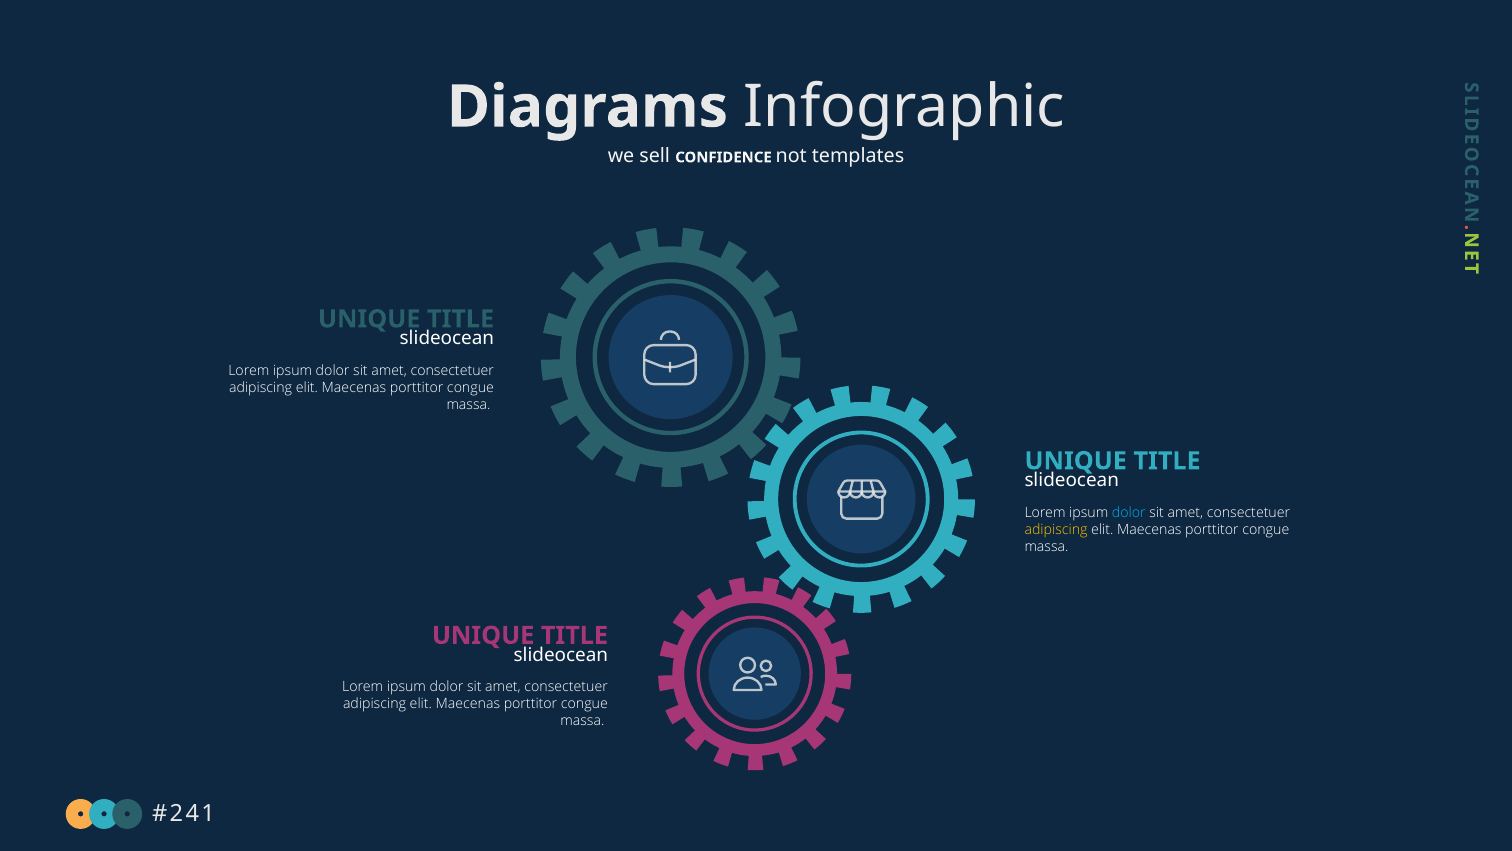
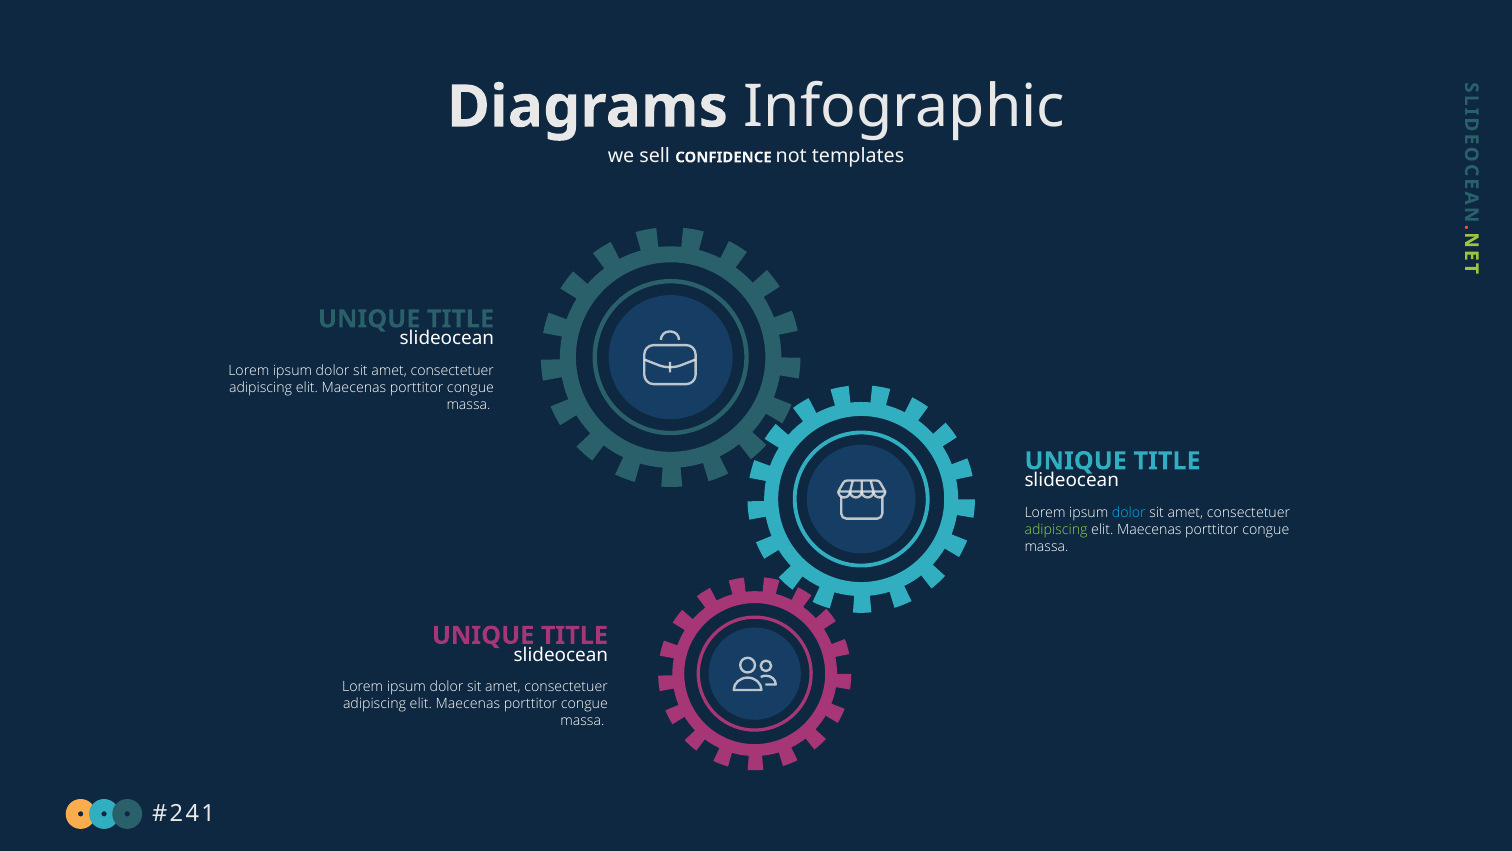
adipiscing at (1056, 529) colour: yellow -> light green
